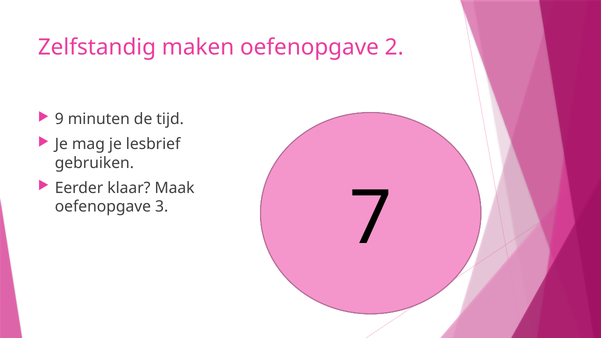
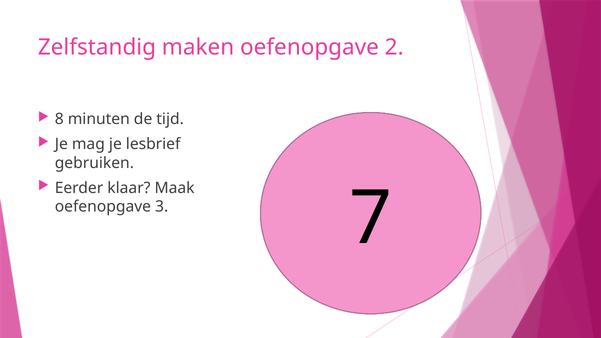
9: 9 -> 8
